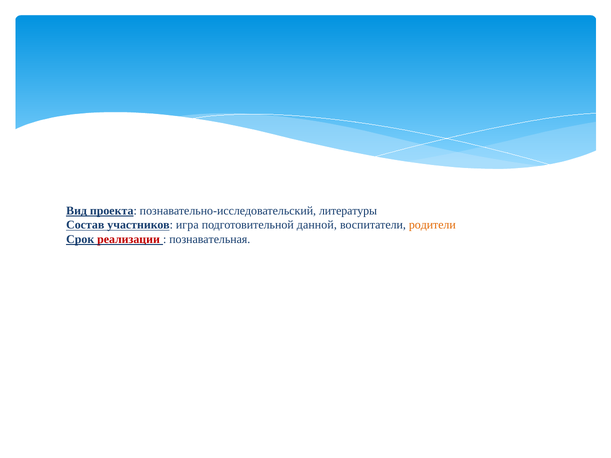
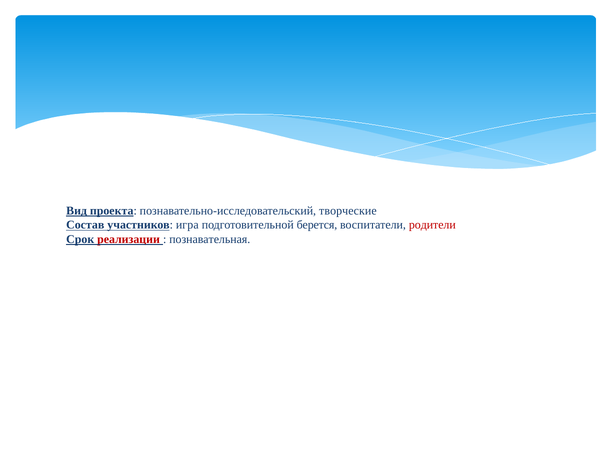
литературы: литературы -> творческие
данной: данной -> берется
родители colour: orange -> red
